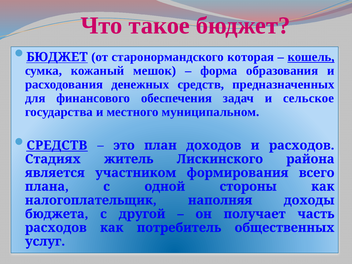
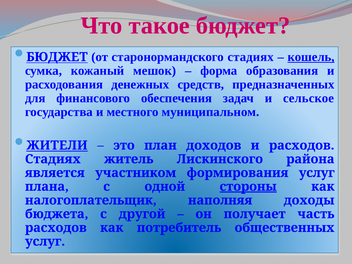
старонормандского которая: которая -> стадиях
СРЕДСТВ at (57, 145): СРЕДСТВ -> ЖИТЕЛИ
формирования всего: всего -> услуг
стороны underline: none -> present
